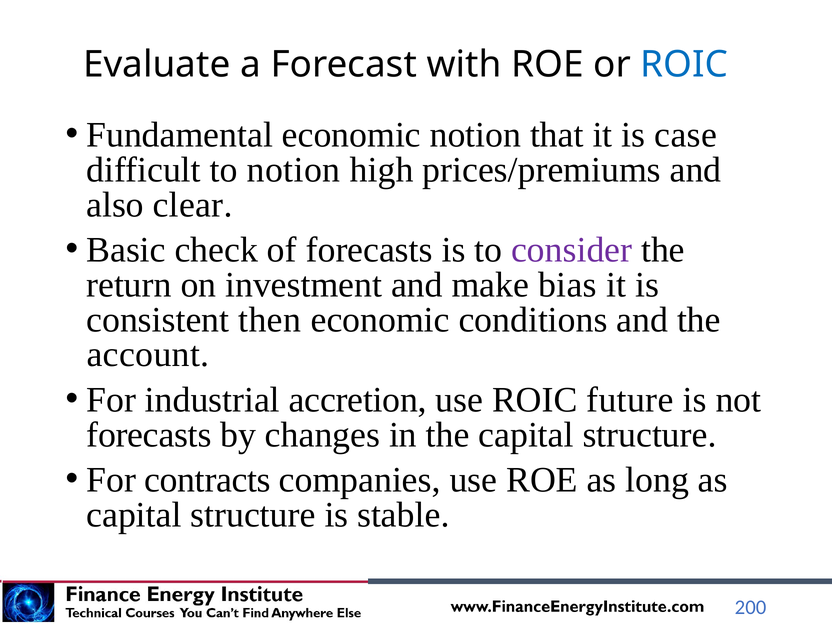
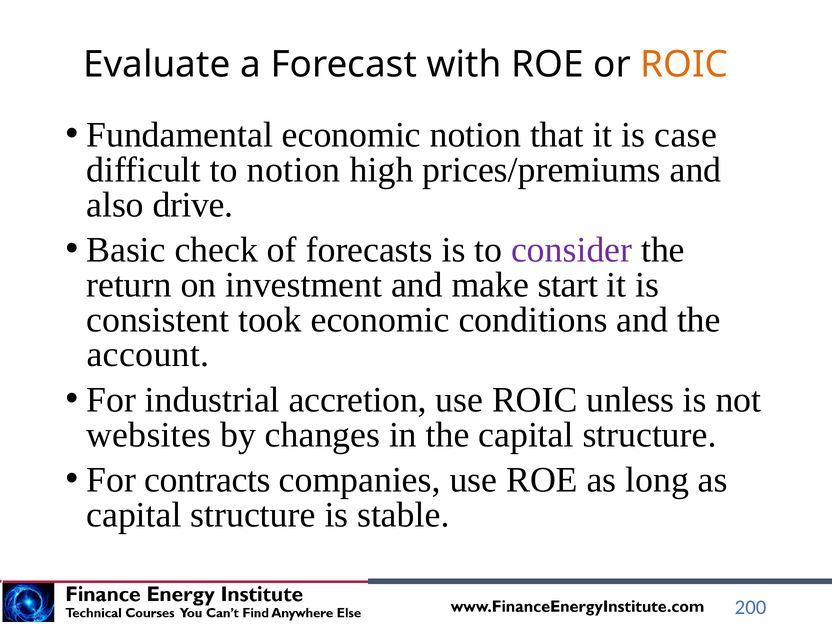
ROIC at (684, 64) colour: blue -> orange
clear: clear -> drive
bias: bias -> start
then: then -> took
future: future -> unless
forecasts at (149, 435): forecasts -> websites
